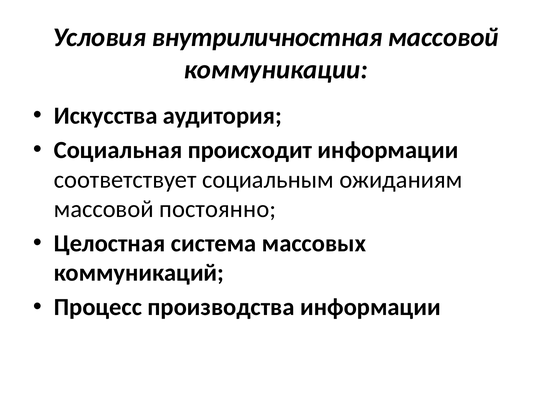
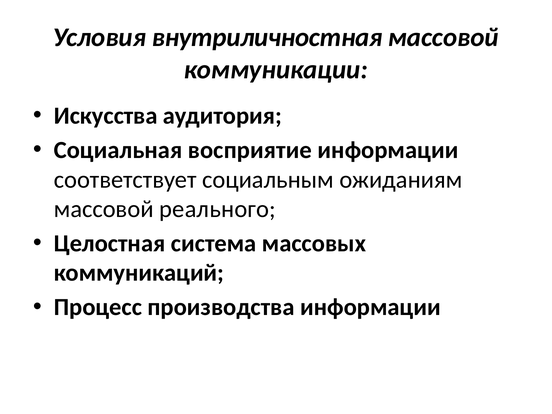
происходит: происходит -> восприятие
постоянно: постоянно -> реального
